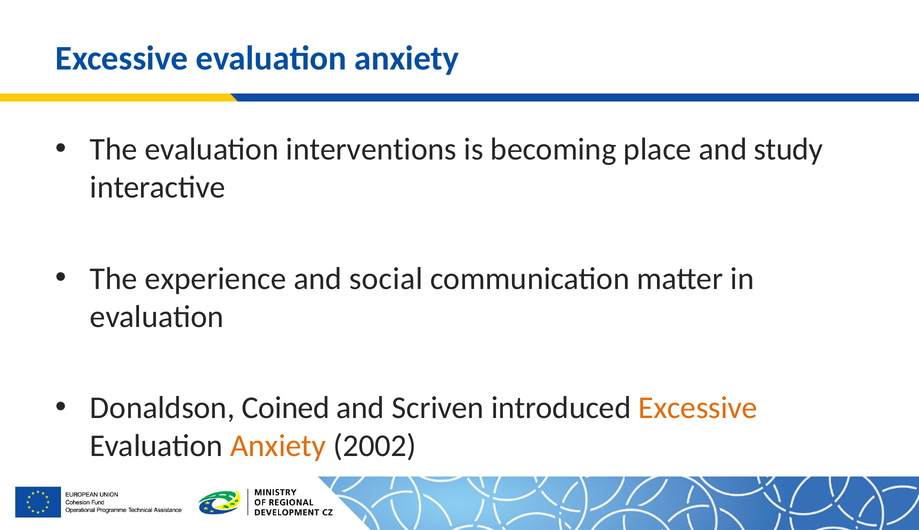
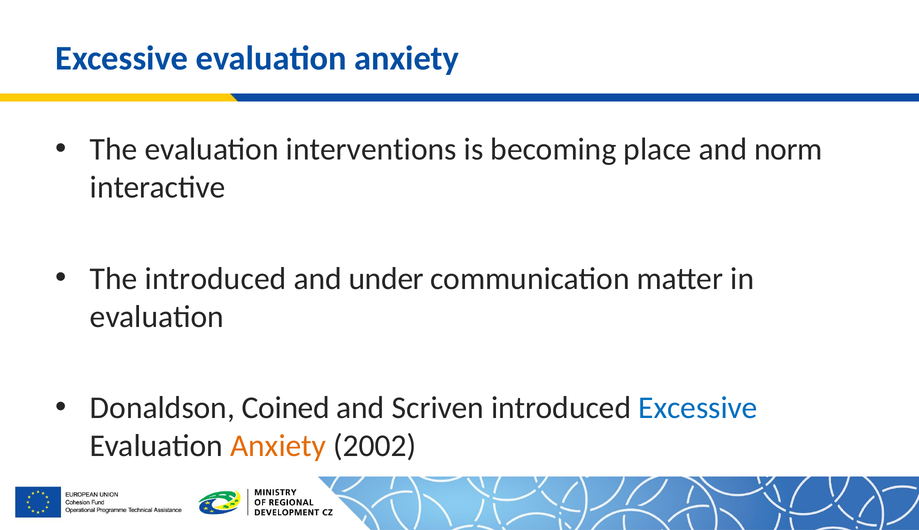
study: study -> norm
The experience: experience -> introduced
social: social -> under
Excessive at (698, 407) colour: orange -> blue
